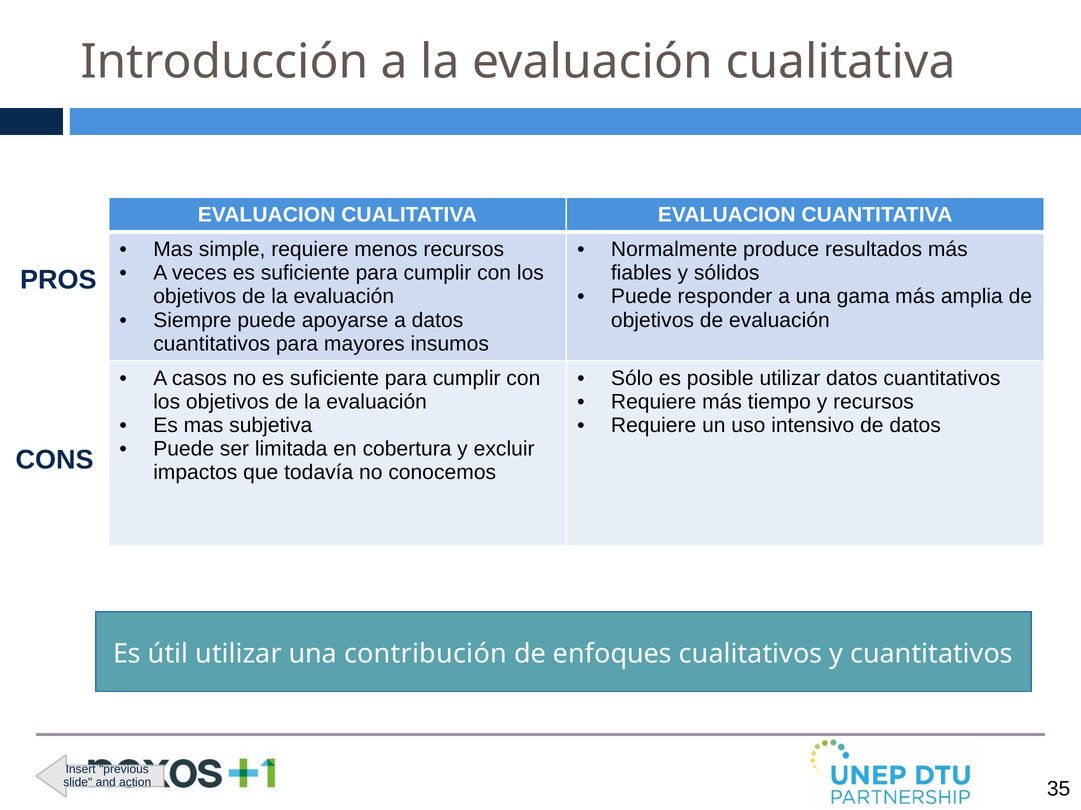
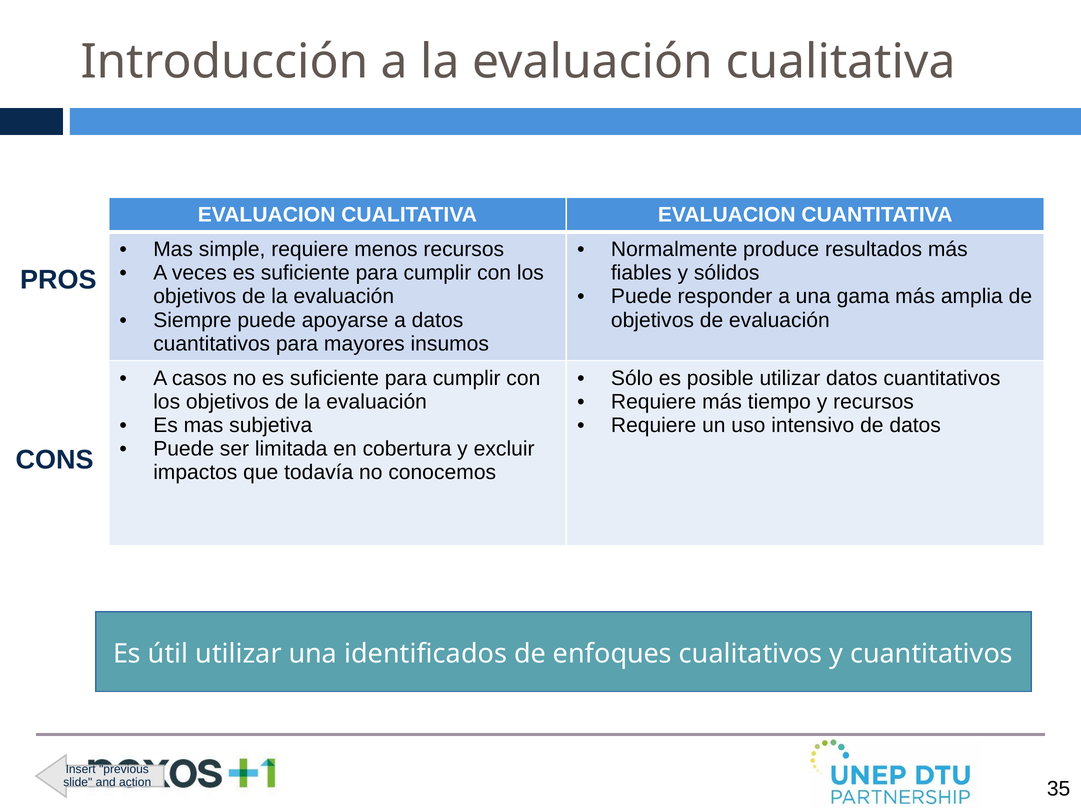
contribución: contribución -> identificados
